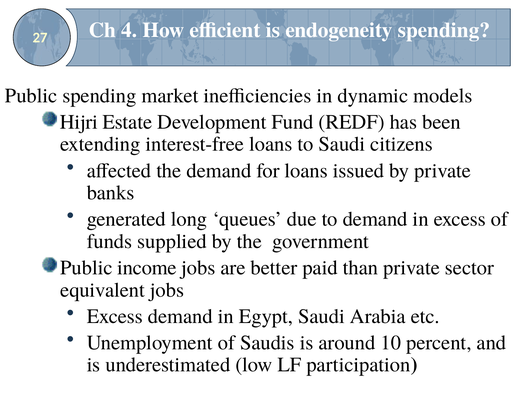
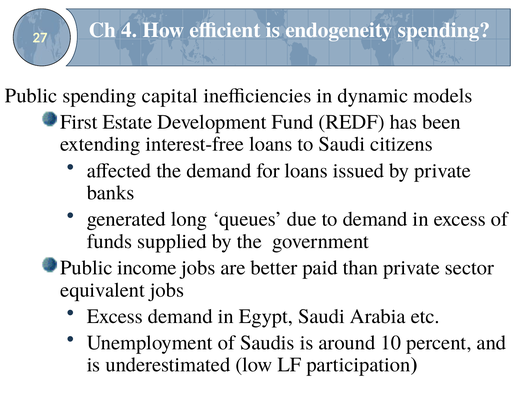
market: market -> capital
Hijri: Hijri -> First
